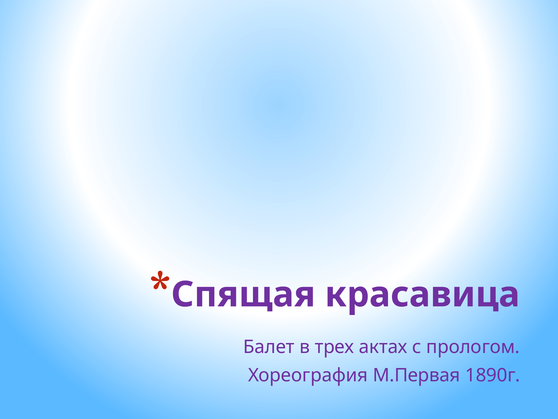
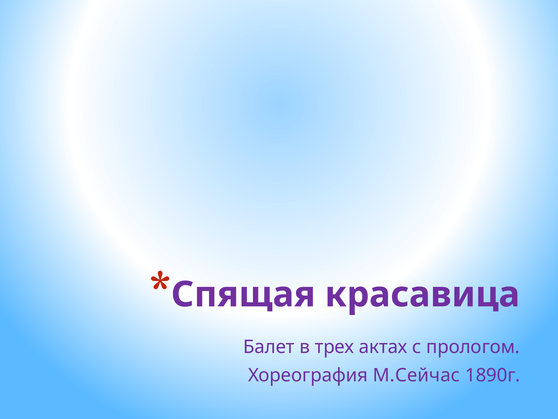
М.Первая: М.Первая -> М.Сейчас
